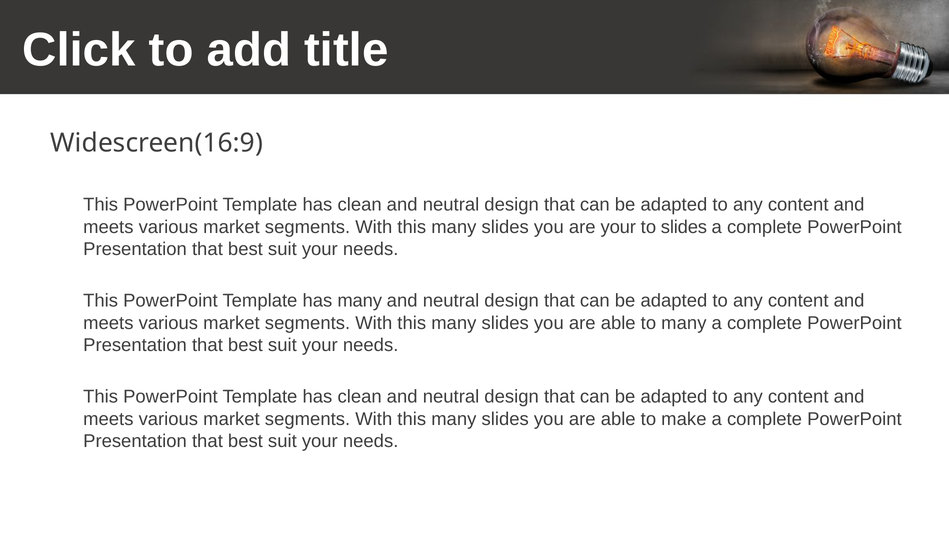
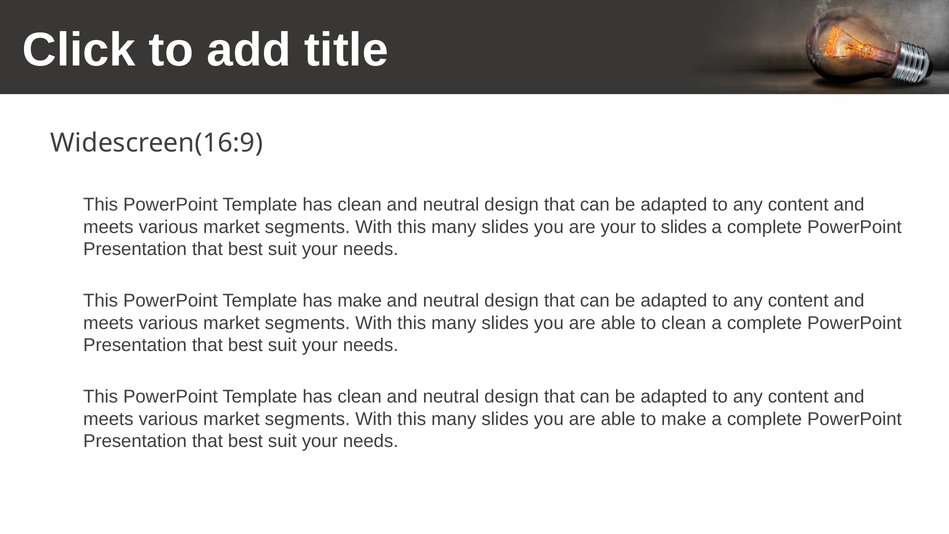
has many: many -> make
to many: many -> clean
